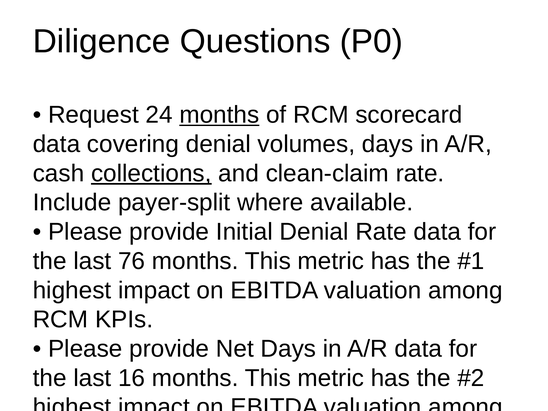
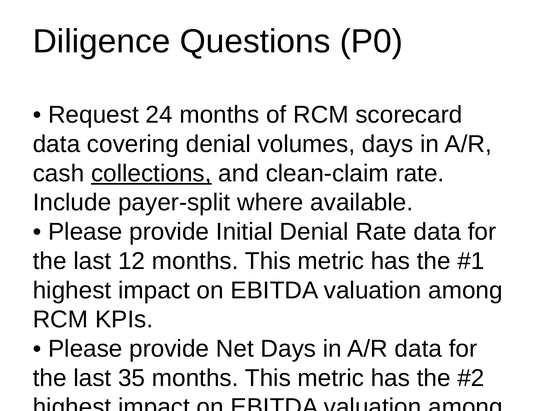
months at (219, 115) underline: present -> none
76: 76 -> 12
16: 16 -> 35
